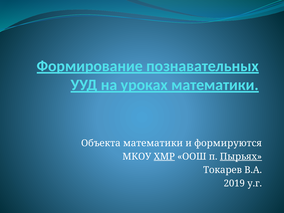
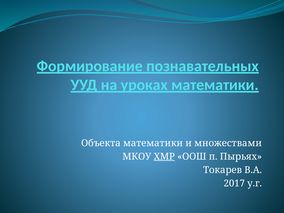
формируются: формируются -> множествами
Пырьях underline: present -> none
2019: 2019 -> 2017
